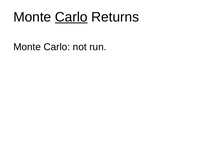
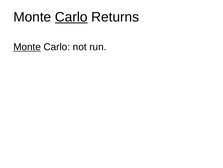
Monte at (27, 47) underline: none -> present
